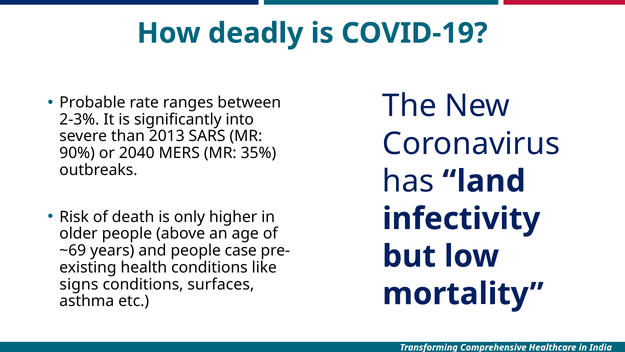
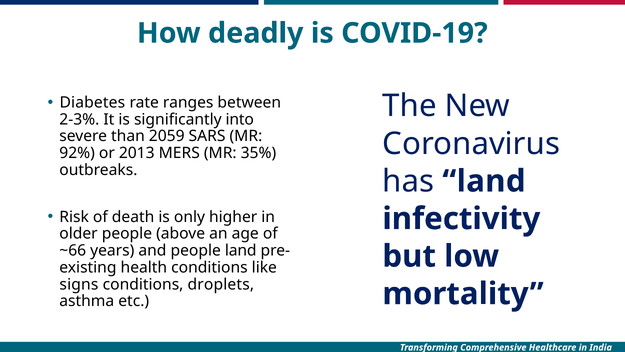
Probable: Probable -> Diabetes
2013: 2013 -> 2059
90%: 90% -> 92%
2040: 2040 -> 2013
~69: ~69 -> ~66
people case: case -> land
surfaces: surfaces -> droplets
